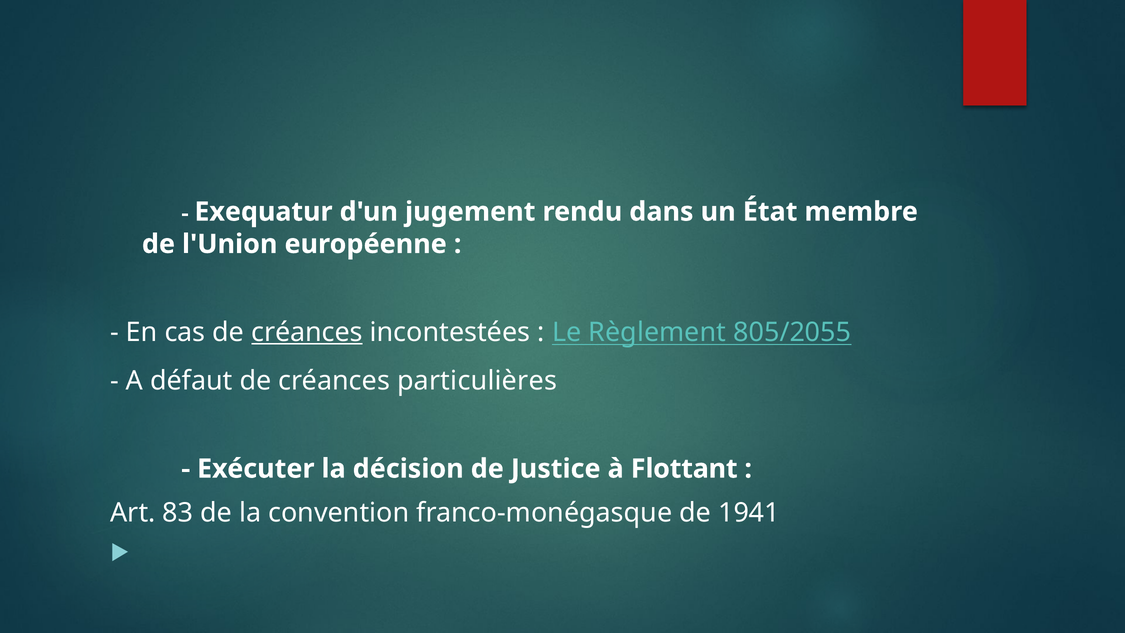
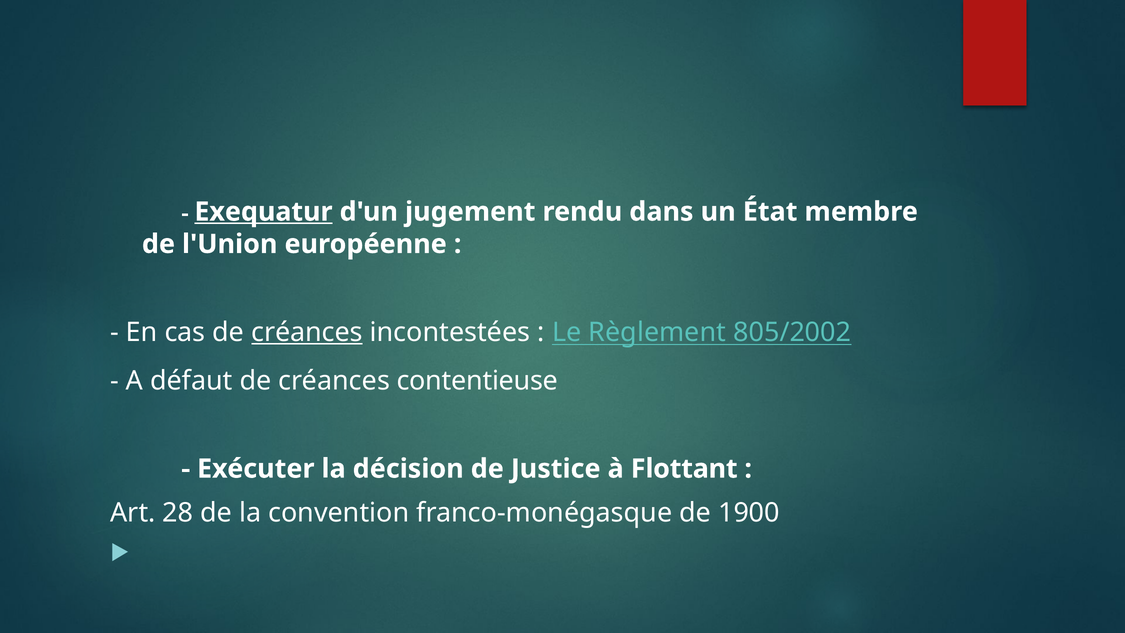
Exequatur underline: none -> present
805/2055: 805/2055 -> 805/2002
particulières: particulières -> contentieuse
83: 83 -> 28
1941: 1941 -> 1900
